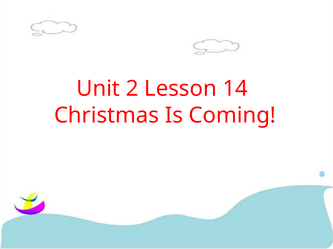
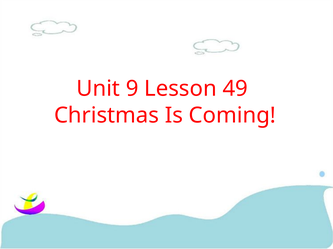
2: 2 -> 9
14: 14 -> 49
